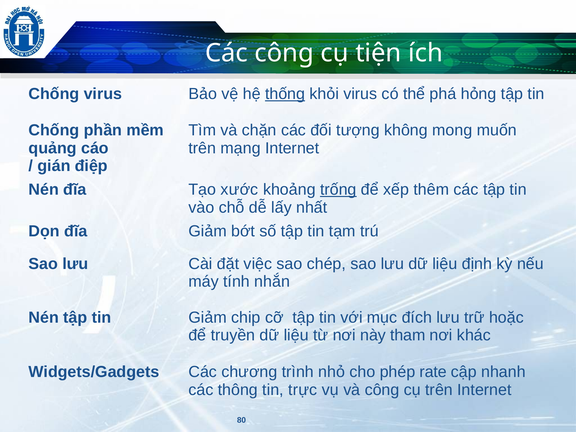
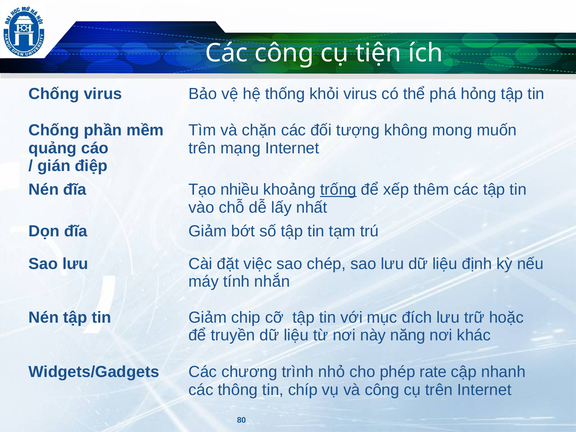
thống underline: present -> none
xước: xước -> nhiều
tham: tham -> năng
trực: trực -> chíp
